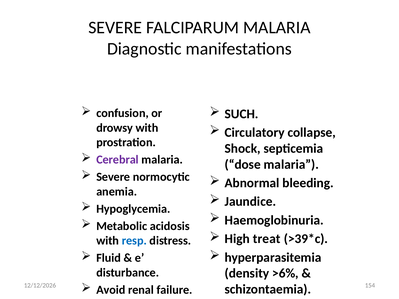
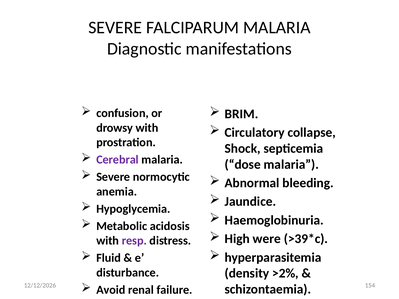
SUCH: SUCH -> BRIM
treat: treat -> were
resp colour: blue -> purple
>6%: >6% -> >2%
